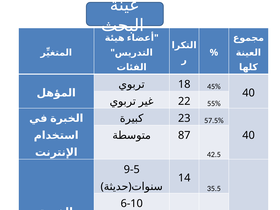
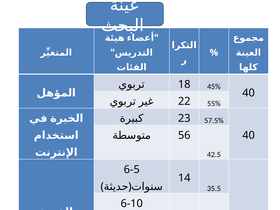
87: 87 -> 56
9-5: 9-5 -> 6-5
